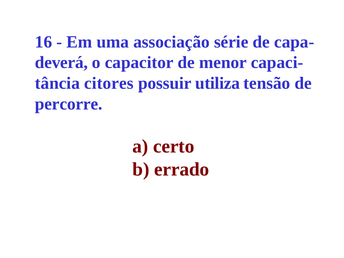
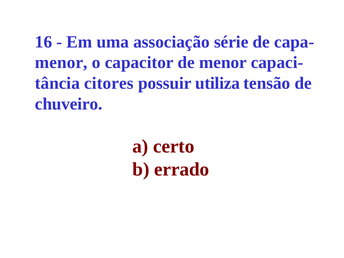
deverá at (61, 63): deverá -> menor
percorre: percorre -> chuveiro
